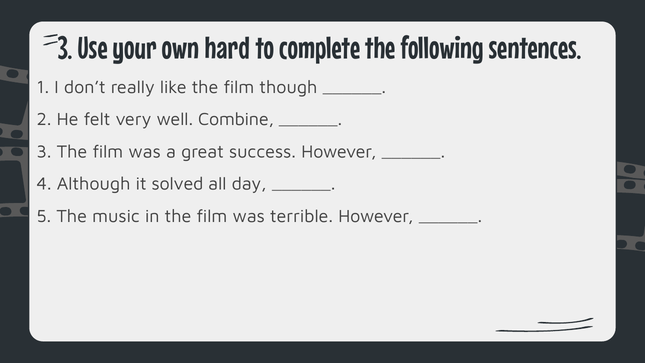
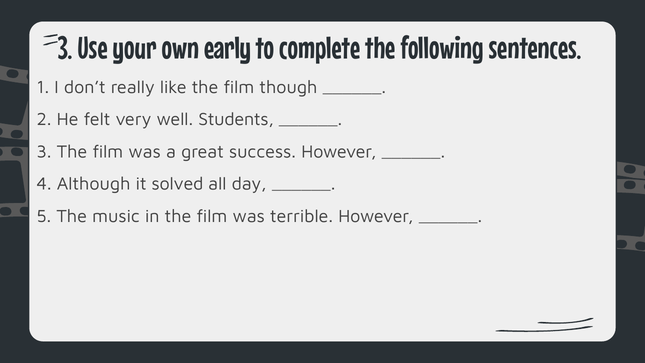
hard: hard -> early
Combine: Combine -> Students
